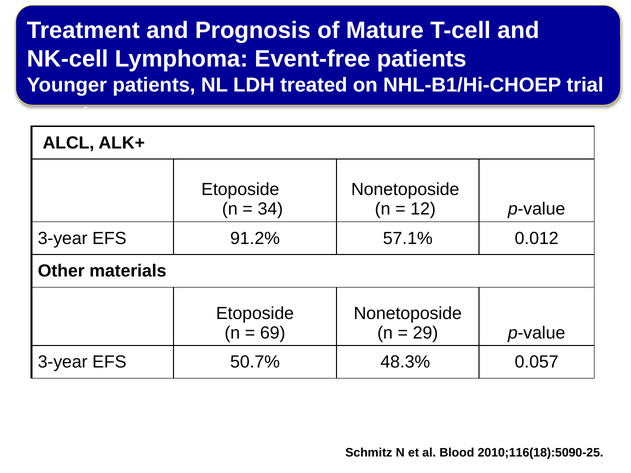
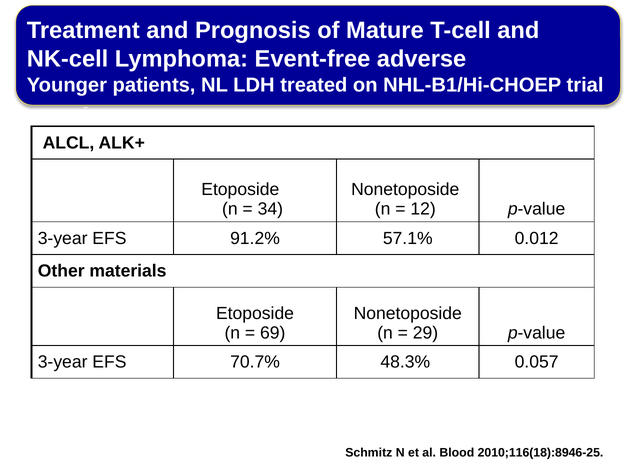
Event-free patients: patients -> adverse
50.7%: 50.7% -> 70.7%
2010;116(18):5090-25: 2010;116(18):5090-25 -> 2010;116(18):8946-25
